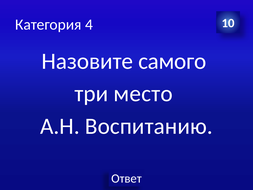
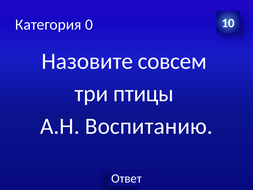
4: 4 -> 0
самого: самого -> совсем
место: место -> птицы
